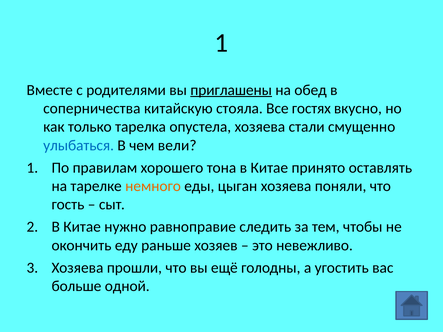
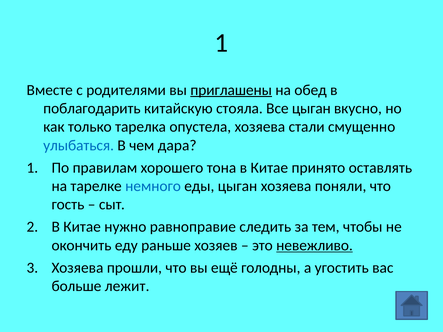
соперничества: соперничества -> поблагодарить
Все гостях: гостях -> цыган
вели: вели -> дара
немного colour: orange -> blue
невежливо underline: none -> present
одной: одной -> лежит
